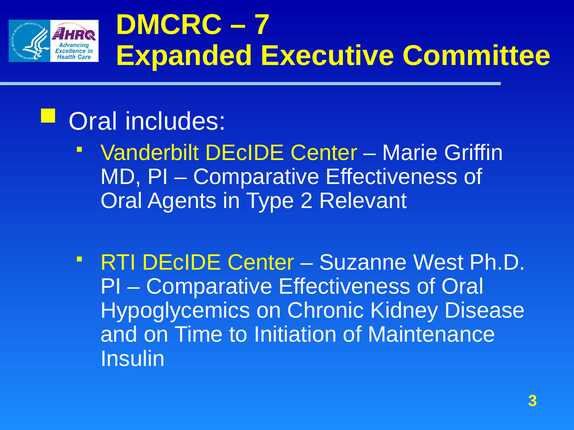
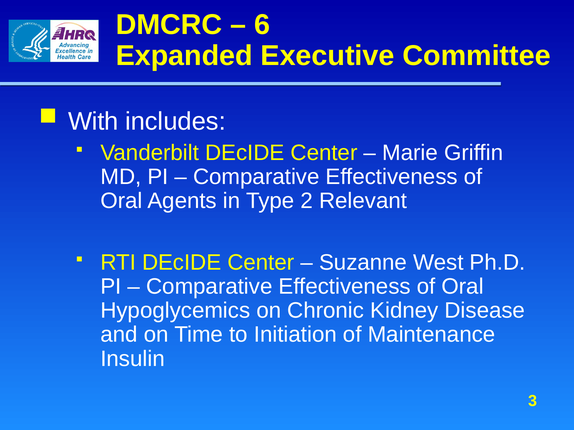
7: 7 -> 6
Oral at (93, 122): Oral -> With
